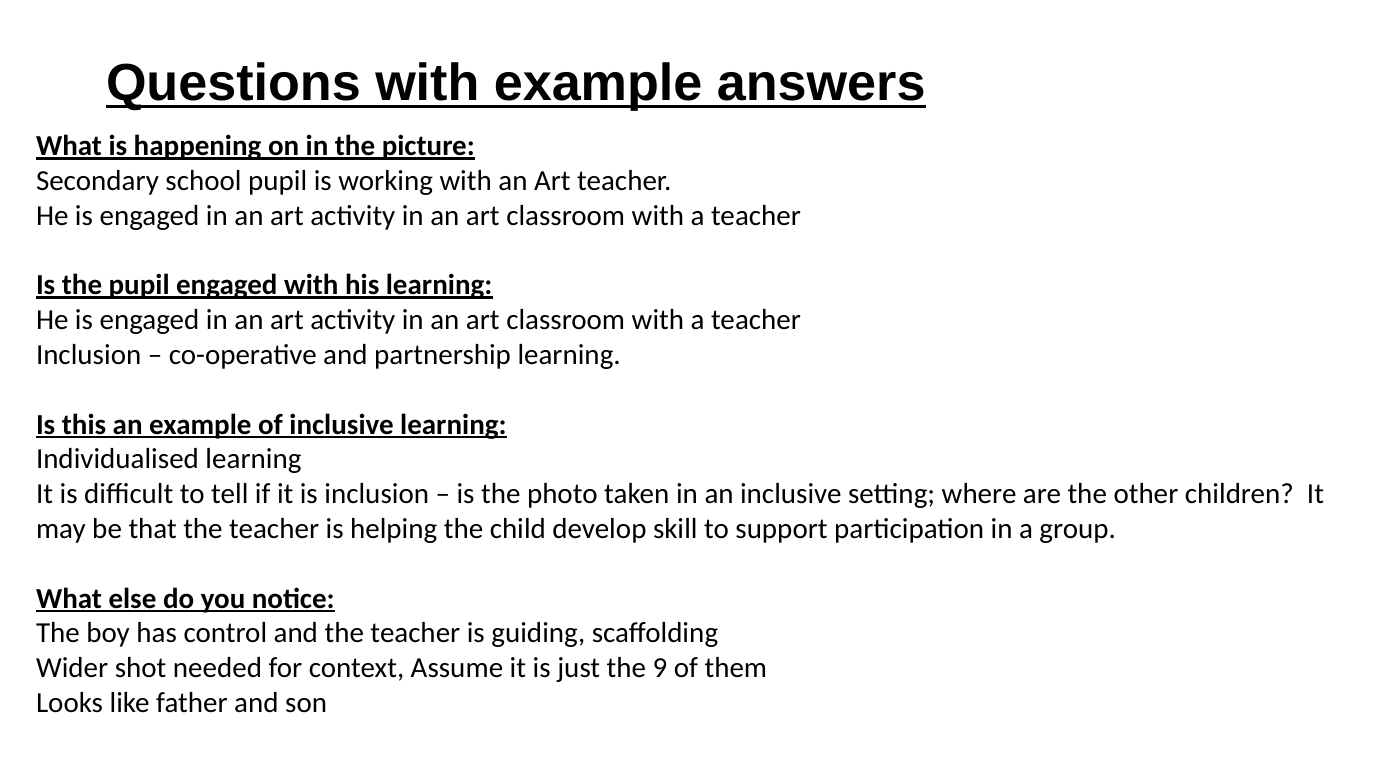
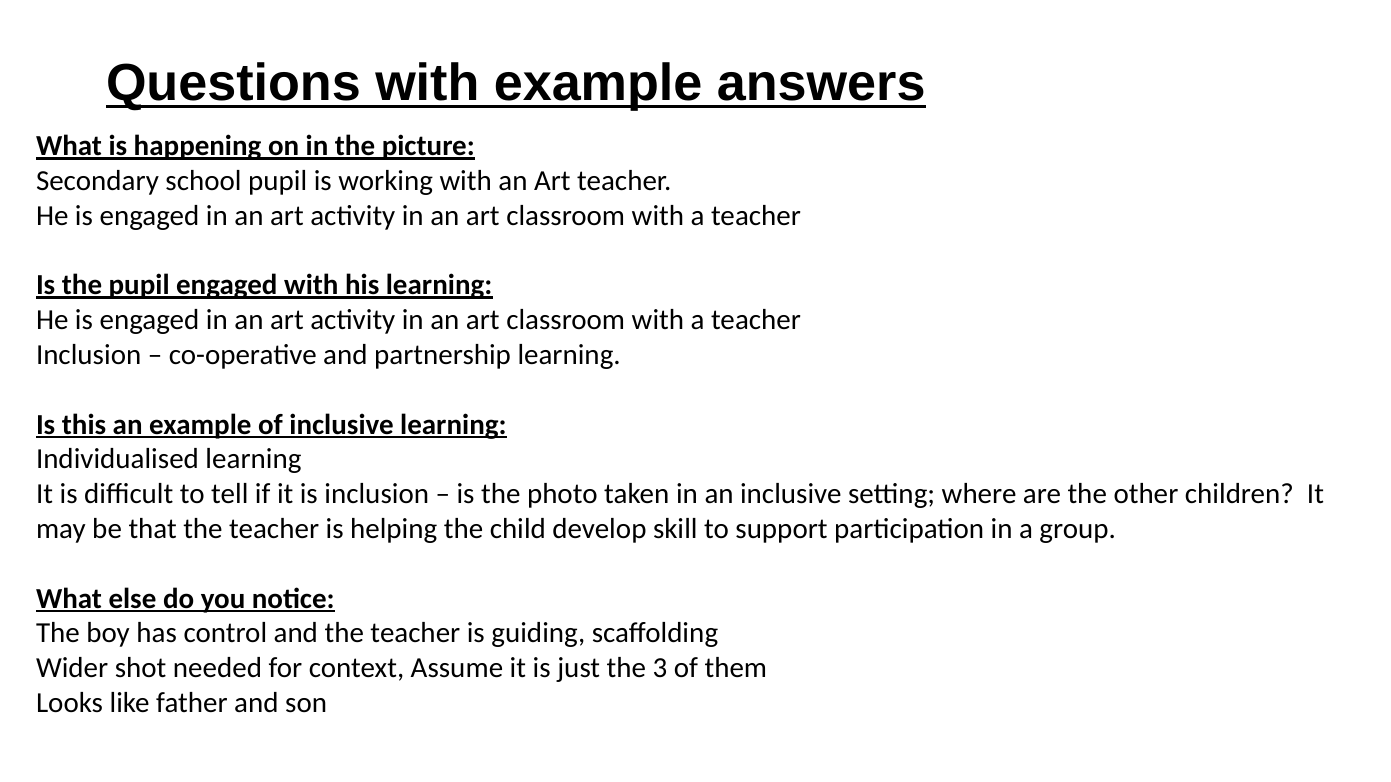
9: 9 -> 3
